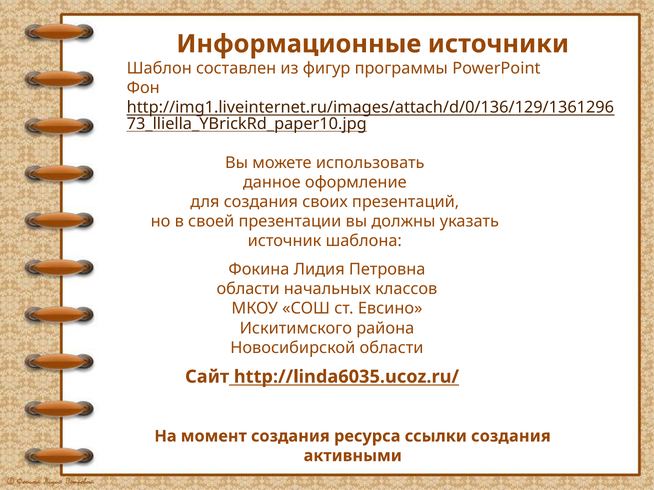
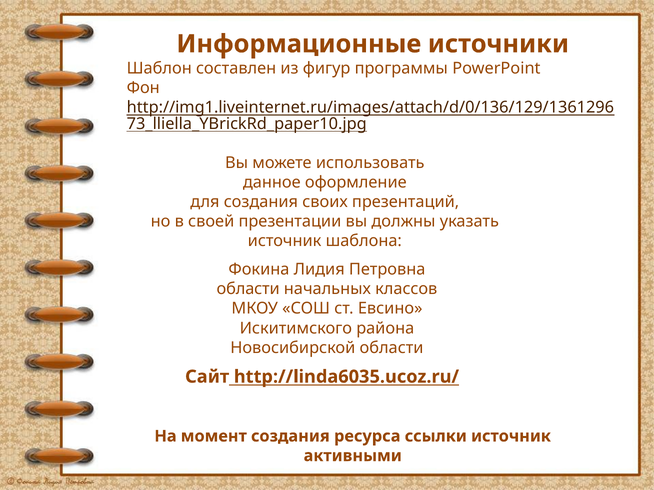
ссылки создания: создания -> источник
